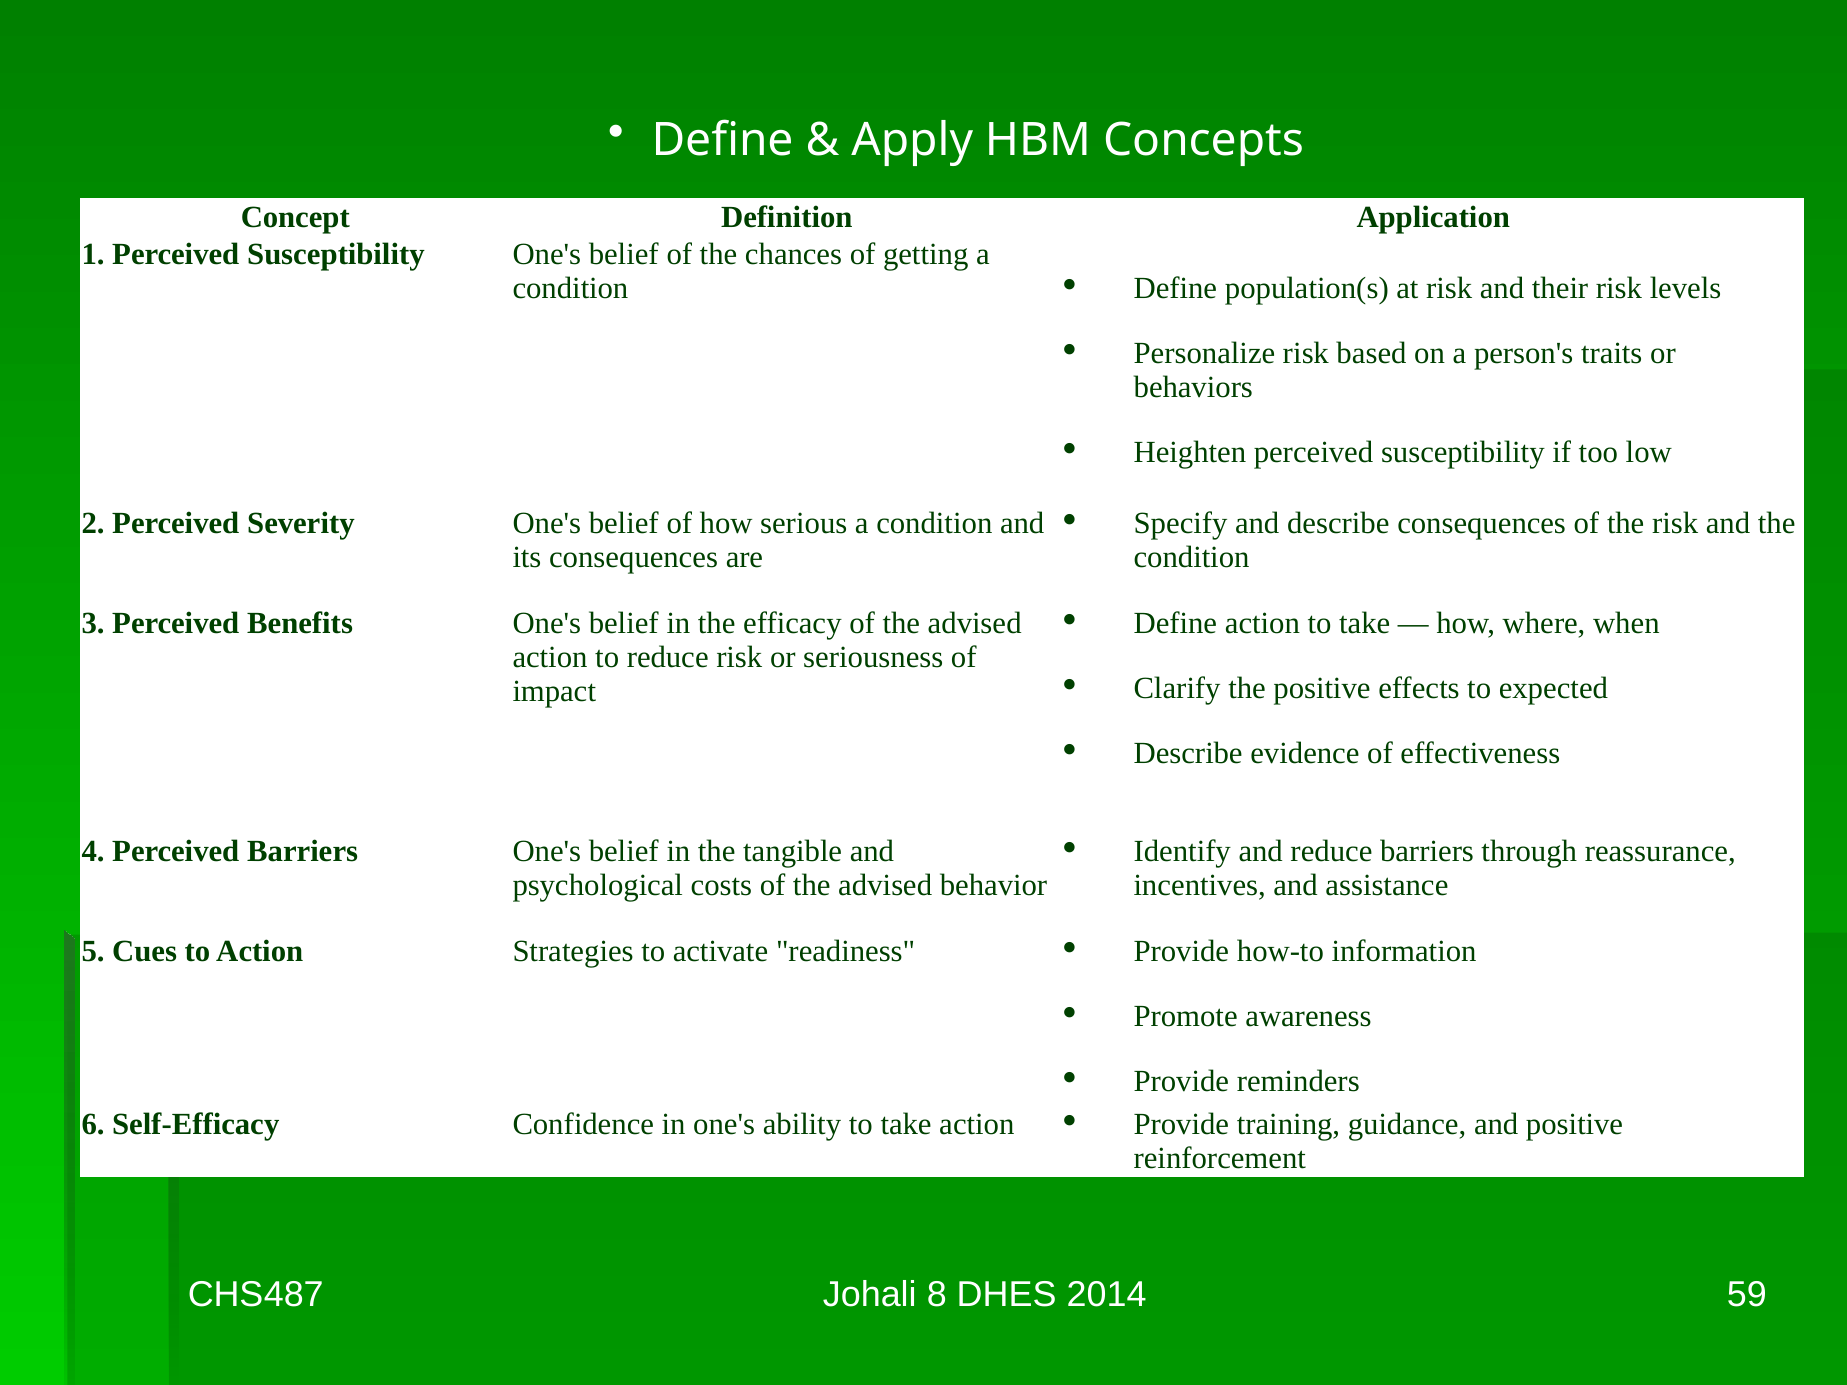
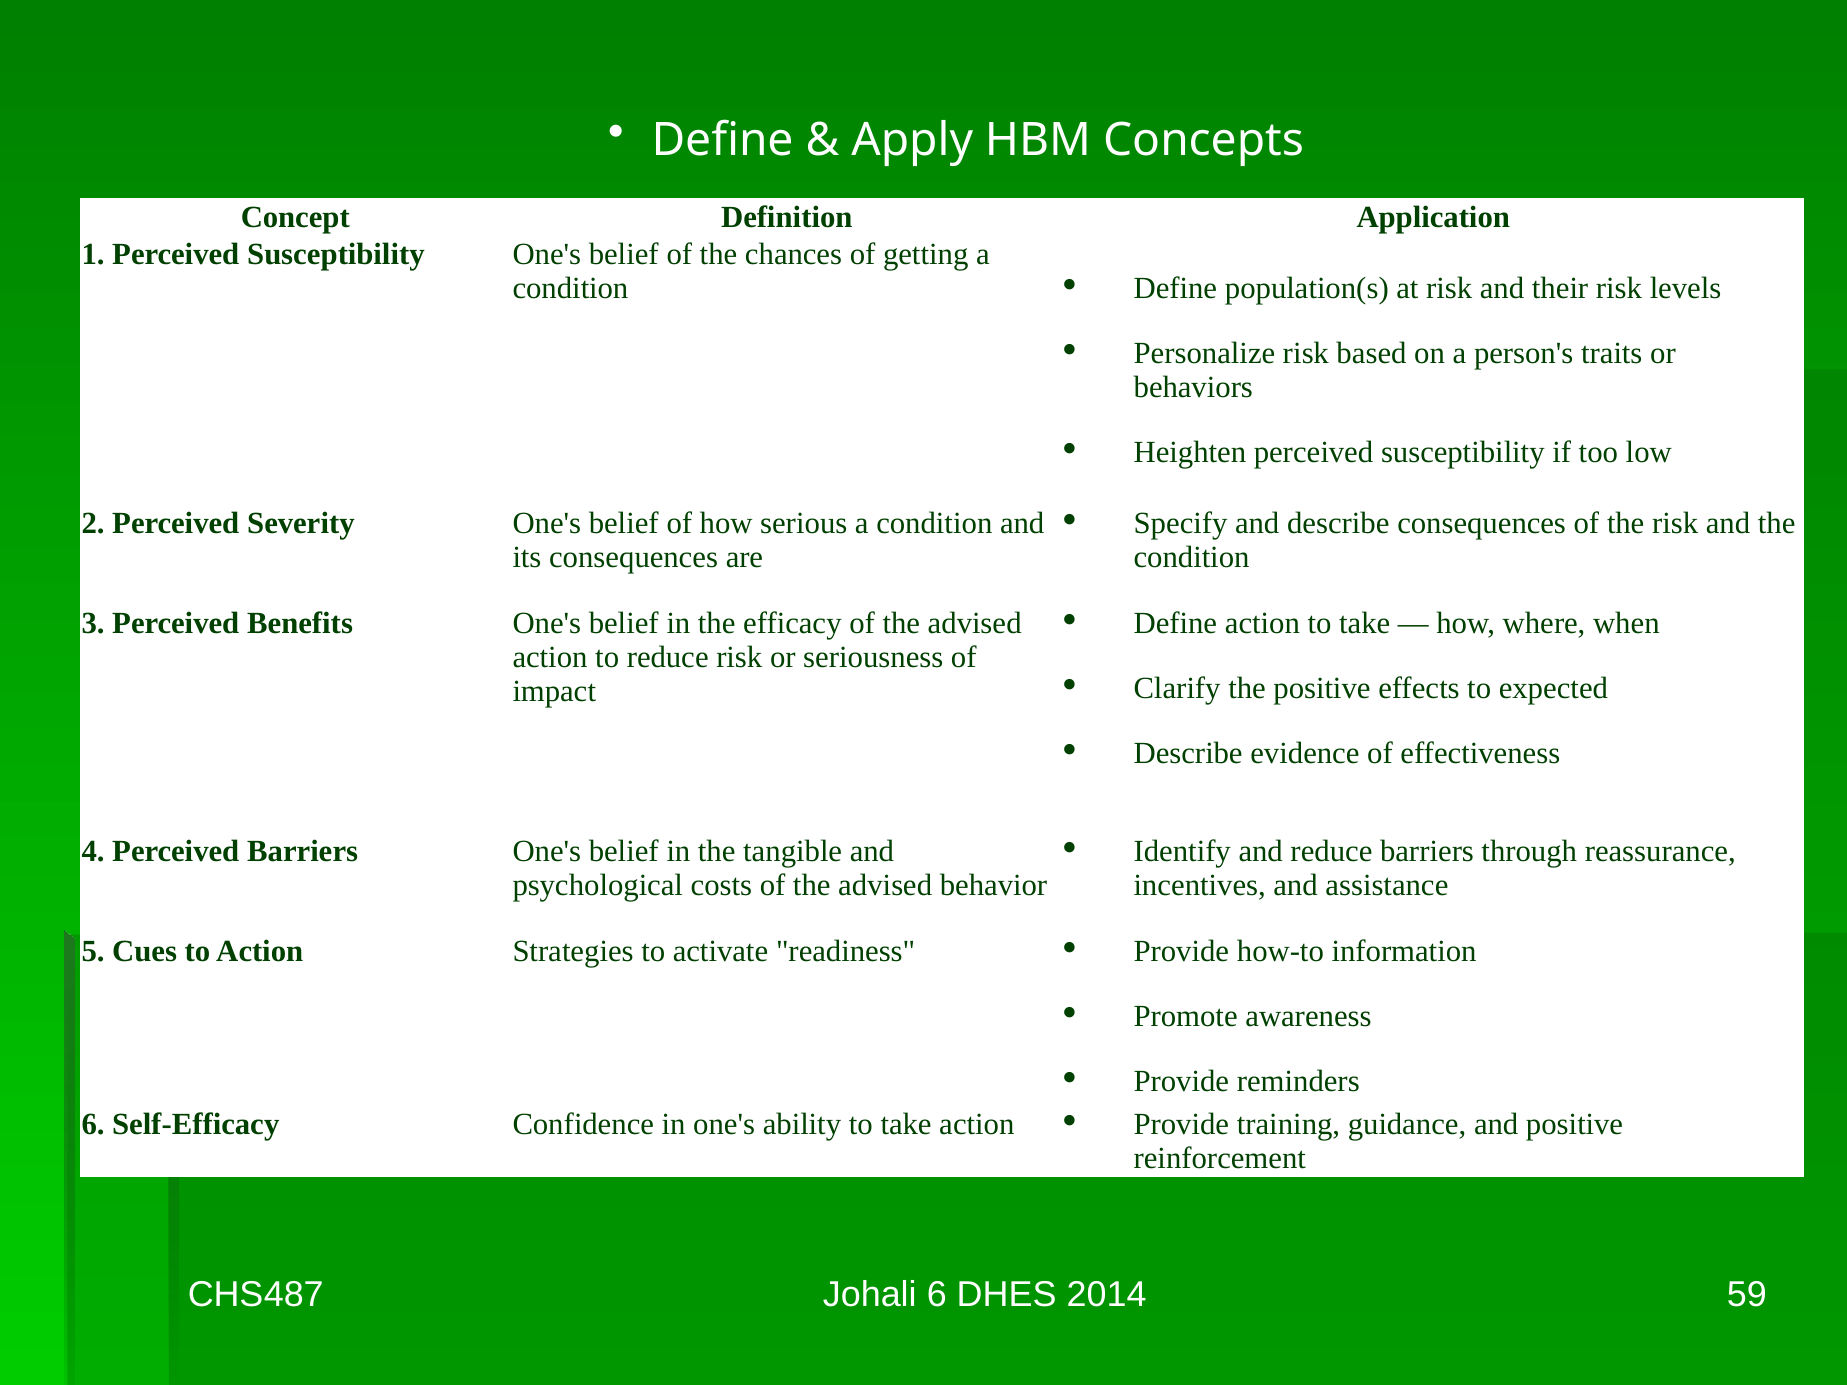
Johali 8: 8 -> 6
